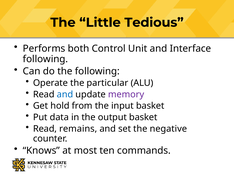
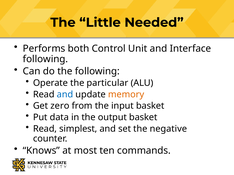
Tedious: Tedious -> Needed
memory colour: purple -> orange
hold: hold -> zero
remains: remains -> simplest
